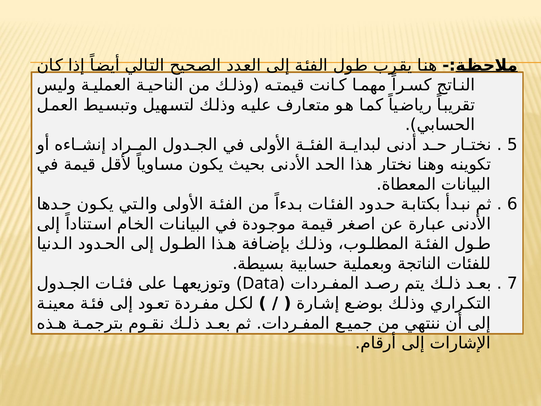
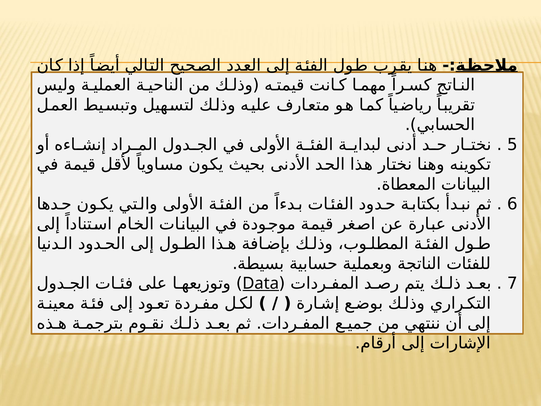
Data underline: none -> present
